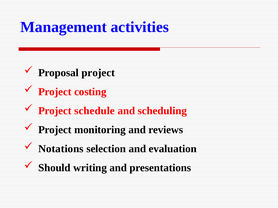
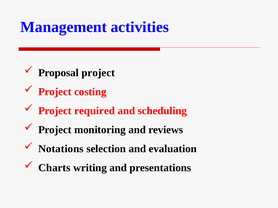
schedule: schedule -> required
Should: Should -> Charts
